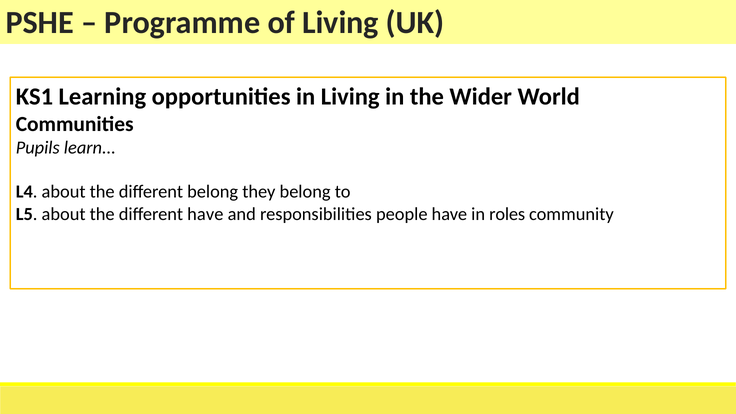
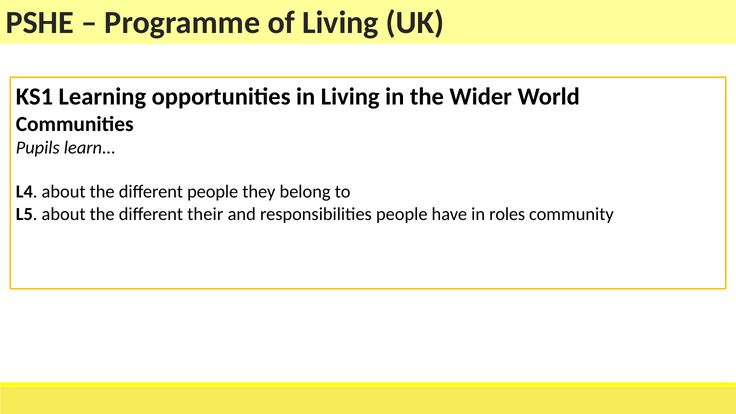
different belong: belong -> people
different have: have -> their
